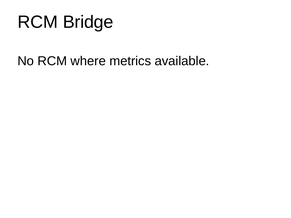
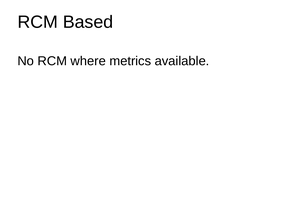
Bridge: Bridge -> Based
